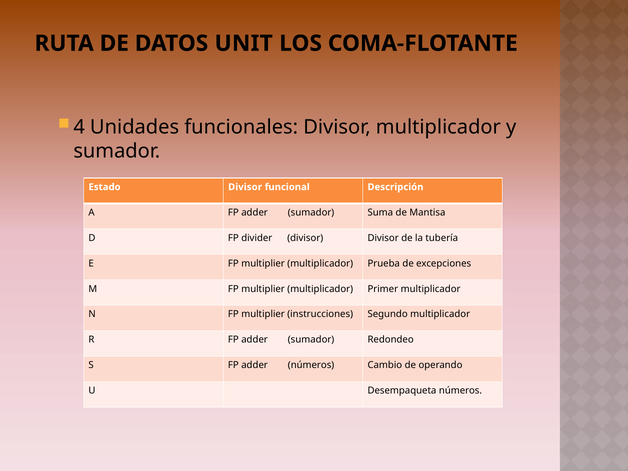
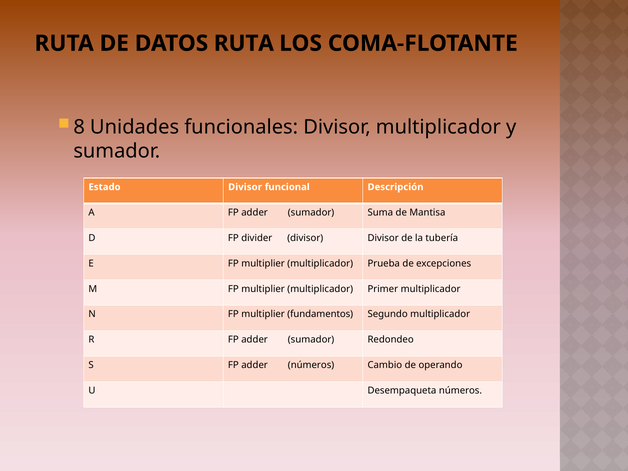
DATOS UNIT: UNIT -> RUTA
4: 4 -> 8
instrucciones: instrucciones -> fundamentos
